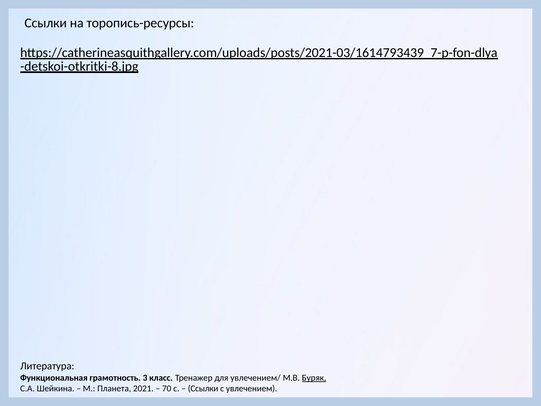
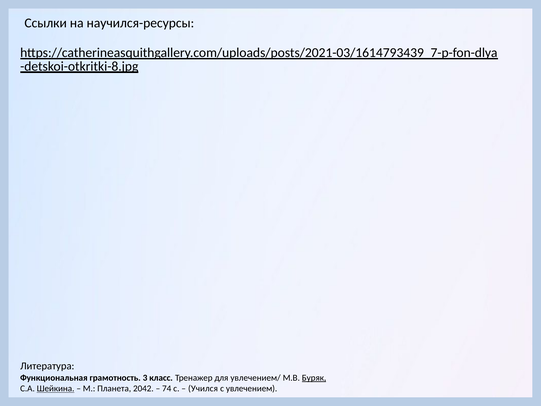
торопись-ресурсы: торопись-ресурсы -> научился-ресурсы
Шейкина underline: none -> present
2021: 2021 -> 2042
70: 70 -> 74
Ссылки at (203, 388): Ссылки -> Учился
